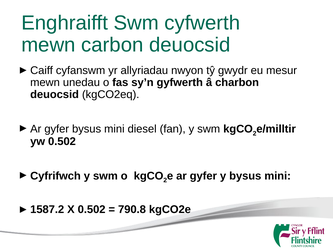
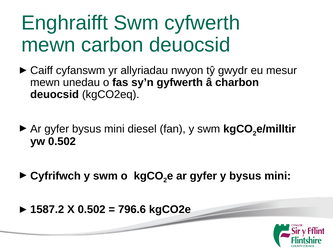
790.8: 790.8 -> 796.6
